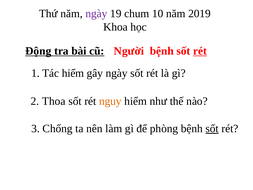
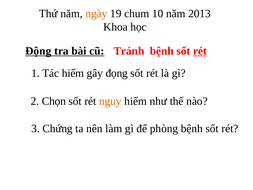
ngày at (96, 14) colour: purple -> orange
2019: 2019 -> 2013
Người: Người -> Tránh
gây ngày: ngày -> đọng
Thoa: Thoa -> Chọn
Chống: Chống -> Chứng
sốt at (212, 128) underline: present -> none
